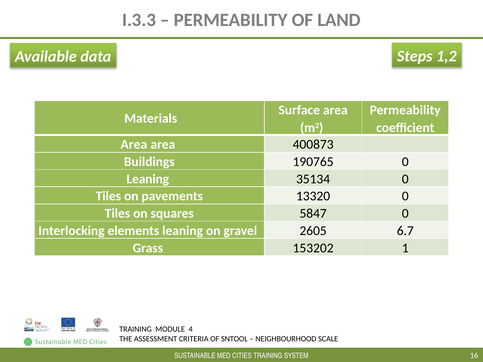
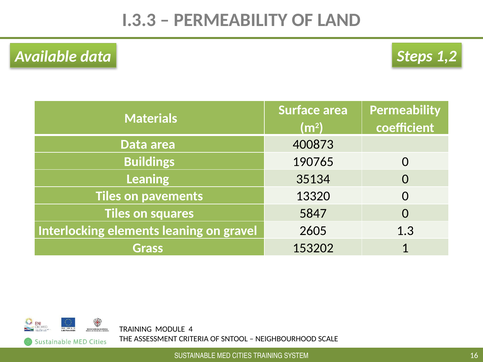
Area at (134, 145): Area -> Data
6.7: 6.7 -> 1.3
